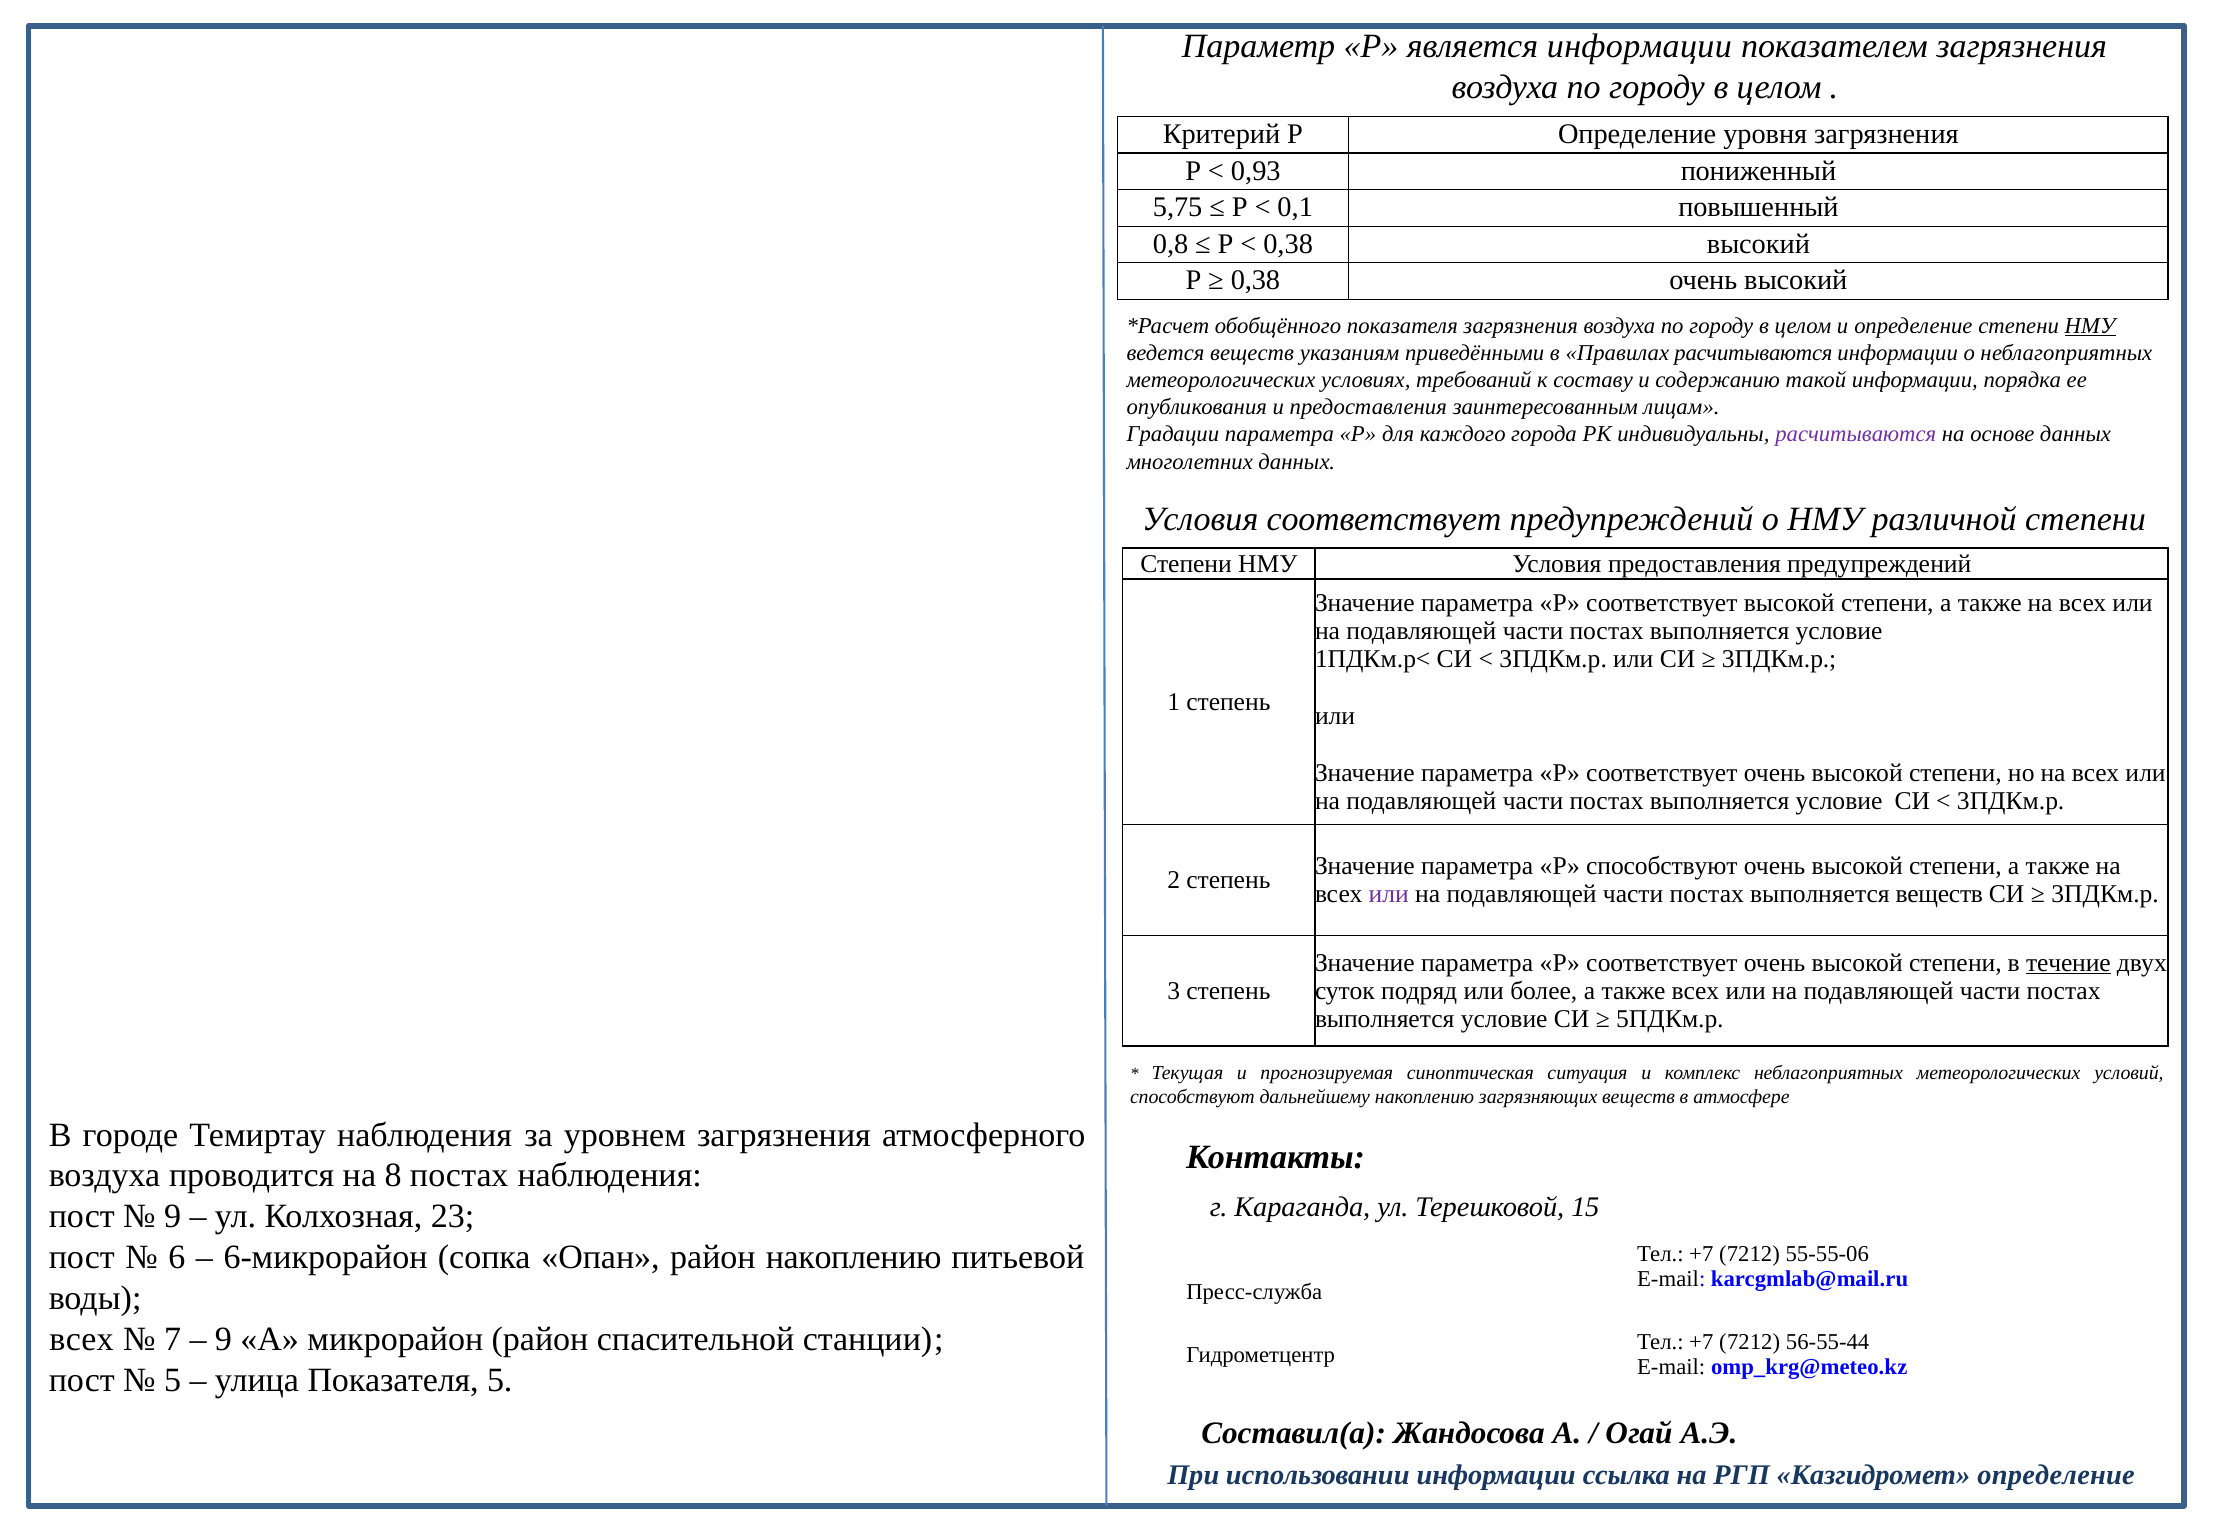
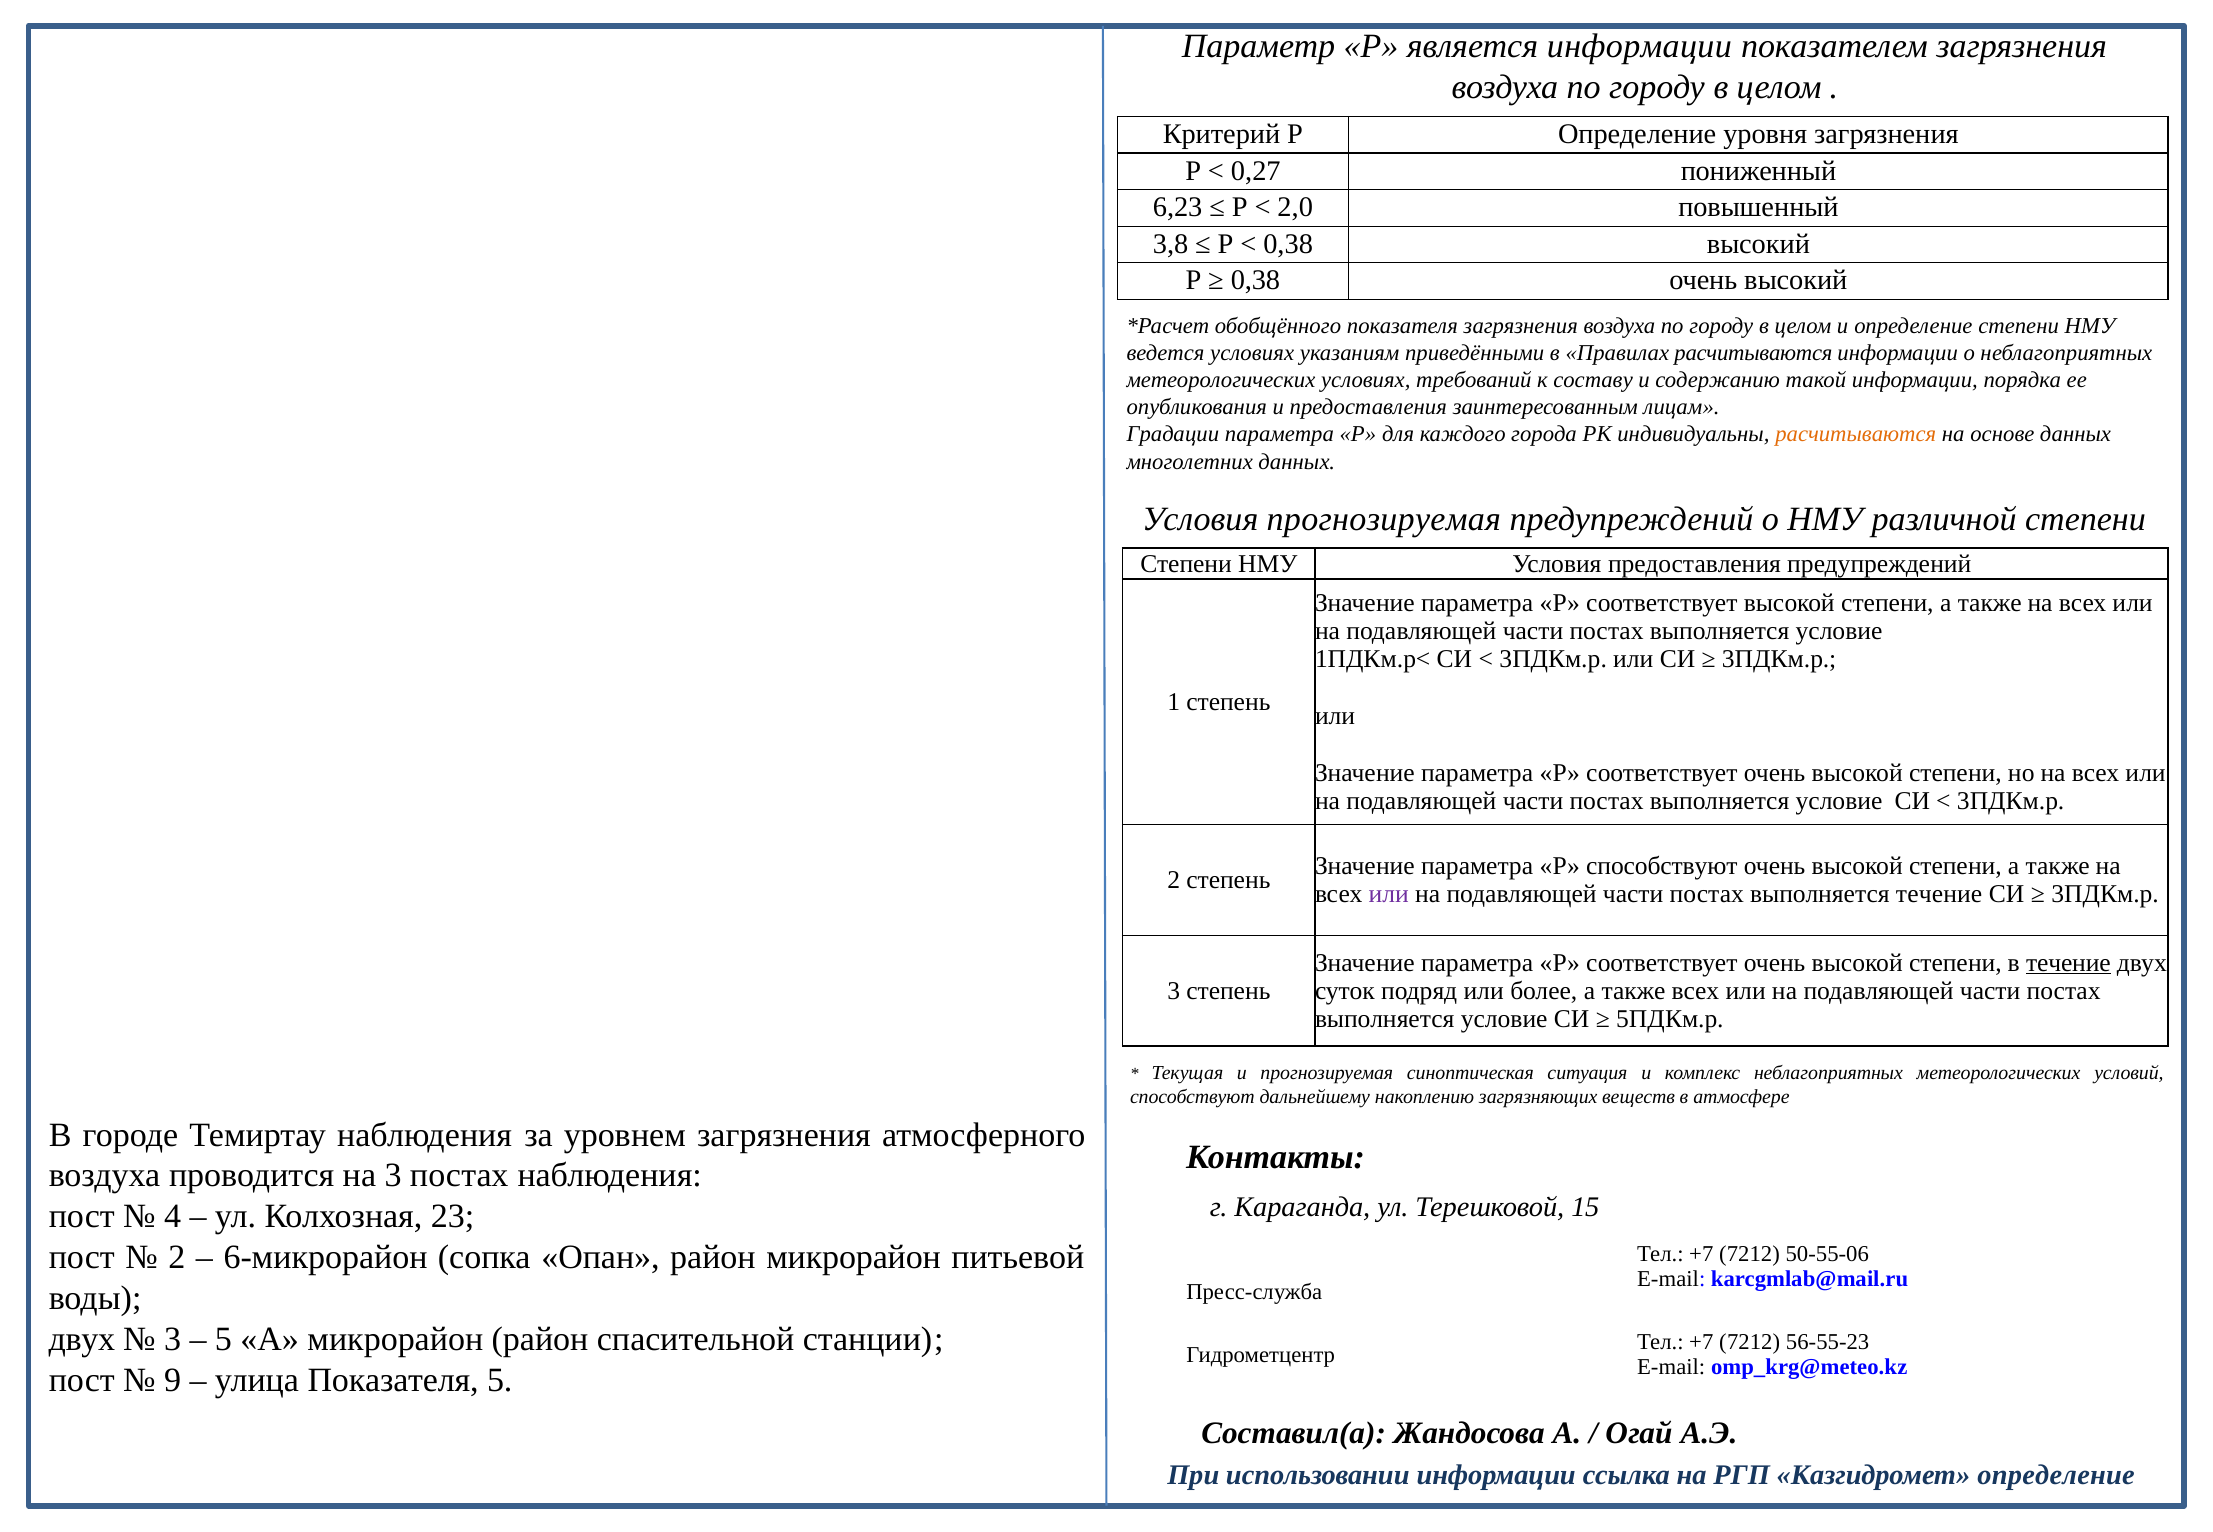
0,93: 0,93 -> 0,27
5,75: 5,75 -> 6,23
0,1: 0,1 -> 2,0
0,8: 0,8 -> 3,8
НМУ at (2090, 326) underline: present -> none
ведется веществ: веществ -> условиях
расчитываются at (1856, 434) colour: purple -> orange
Условия соответствует: соответствует -> прогнозируемая
выполняется веществ: веществ -> течение
на 8: 8 -> 3
9 at (173, 1217): 9 -> 4
6 at (177, 1258): 6 -> 2
район накоплению: накоплению -> микрорайон
55-55-06: 55-55-06 -> 50-55-06
всех at (82, 1339): всех -> двух
7 at (173, 1339): 7 -> 3
9 at (223, 1339): 9 -> 5
56-55-44: 56-55-44 -> 56-55-23
5 at (173, 1380): 5 -> 9
